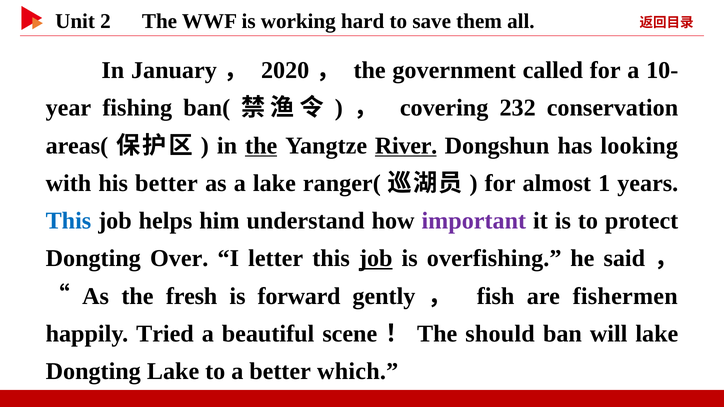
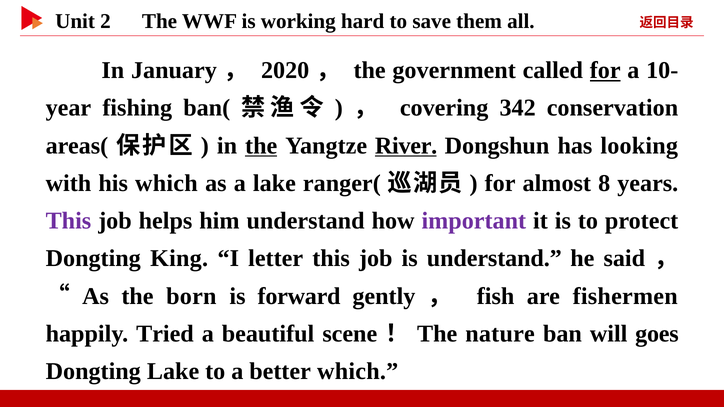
for at (605, 70) underline: none -> present
232: 232 -> 342
his better: better -> which
1: 1 -> 8
This at (68, 221) colour: blue -> purple
Over: Over -> King
job at (376, 259) underline: present -> none
is overfishing: overfishing -> understand
fresh: fresh -> born
should: should -> nature
will lake: lake -> goes
